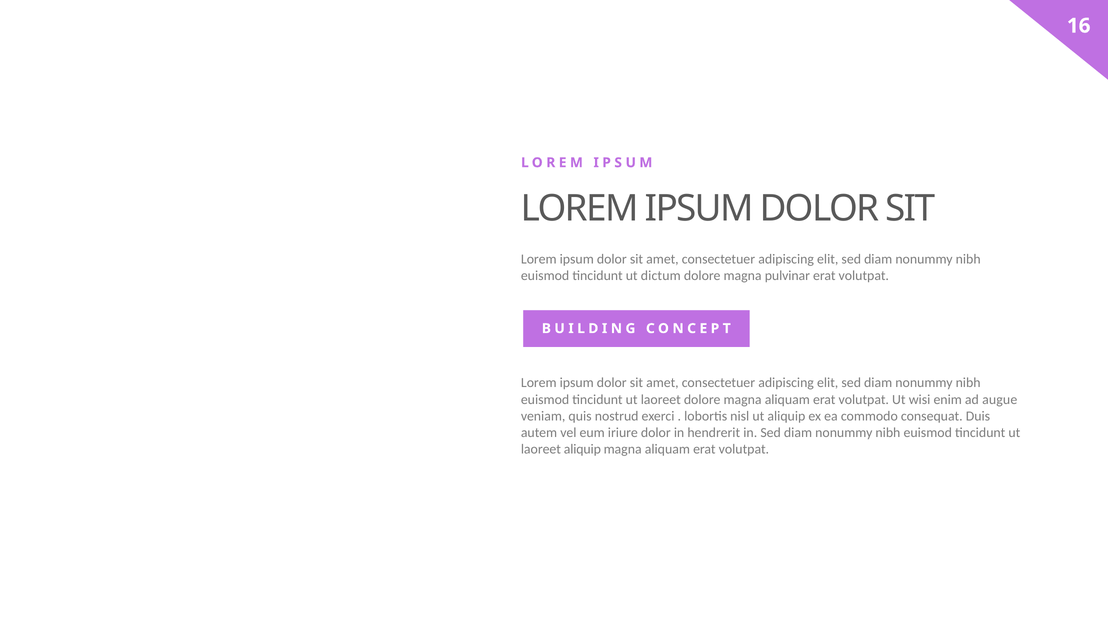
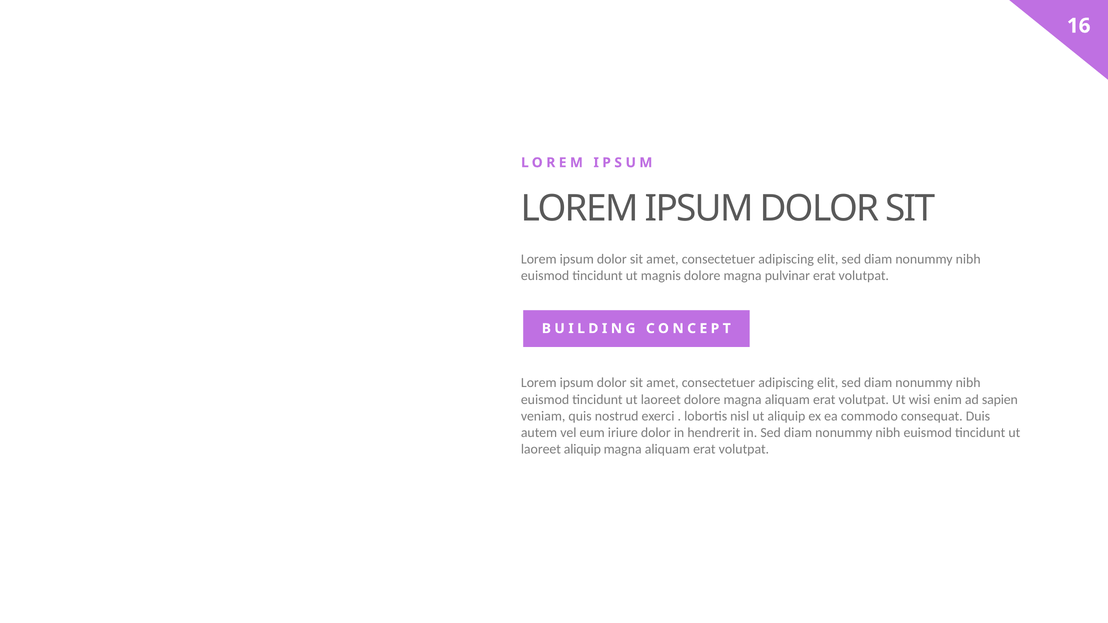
dictum: dictum -> magnis
augue: augue -> sapien
